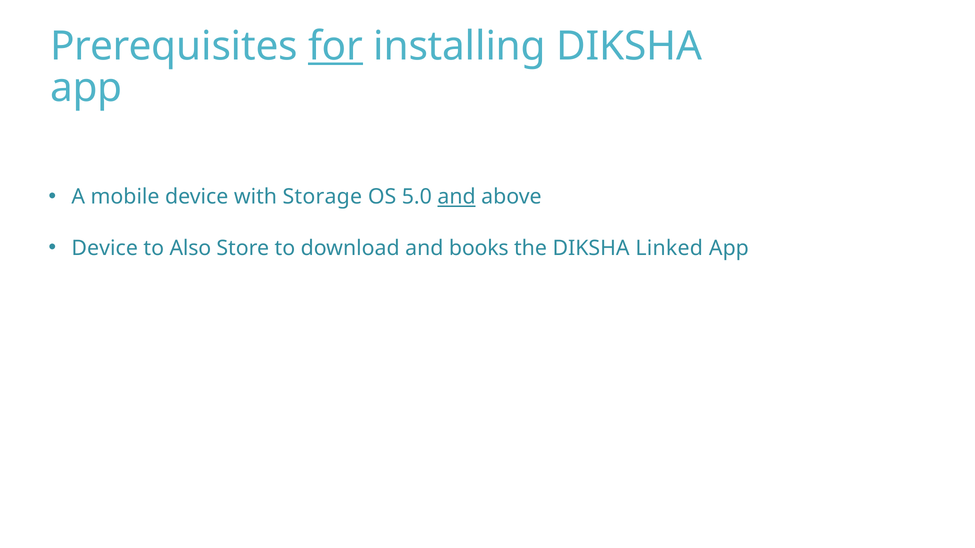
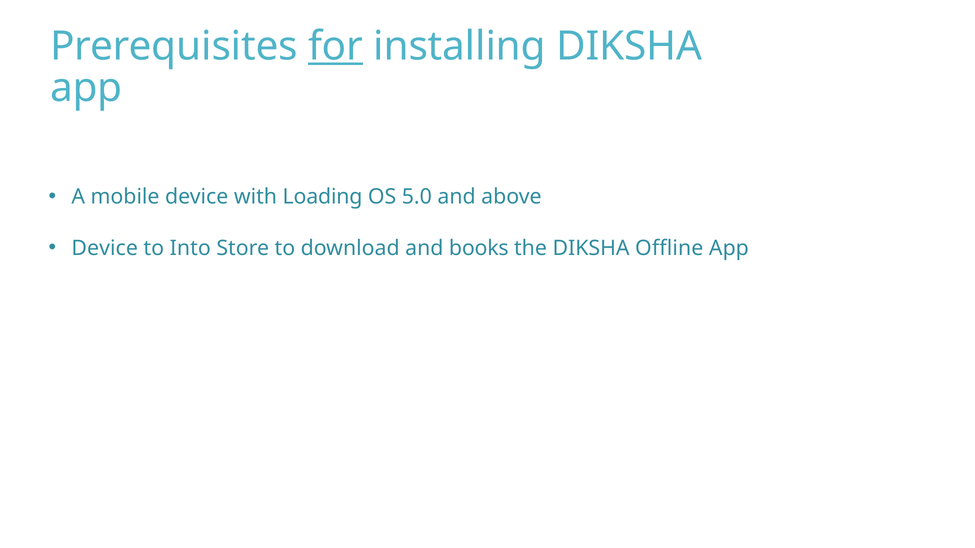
Storage: Storage -> Loading
and at (457, 197) underline: present -> none
Also: Also -> Into
Linked: Linked -> Offline
